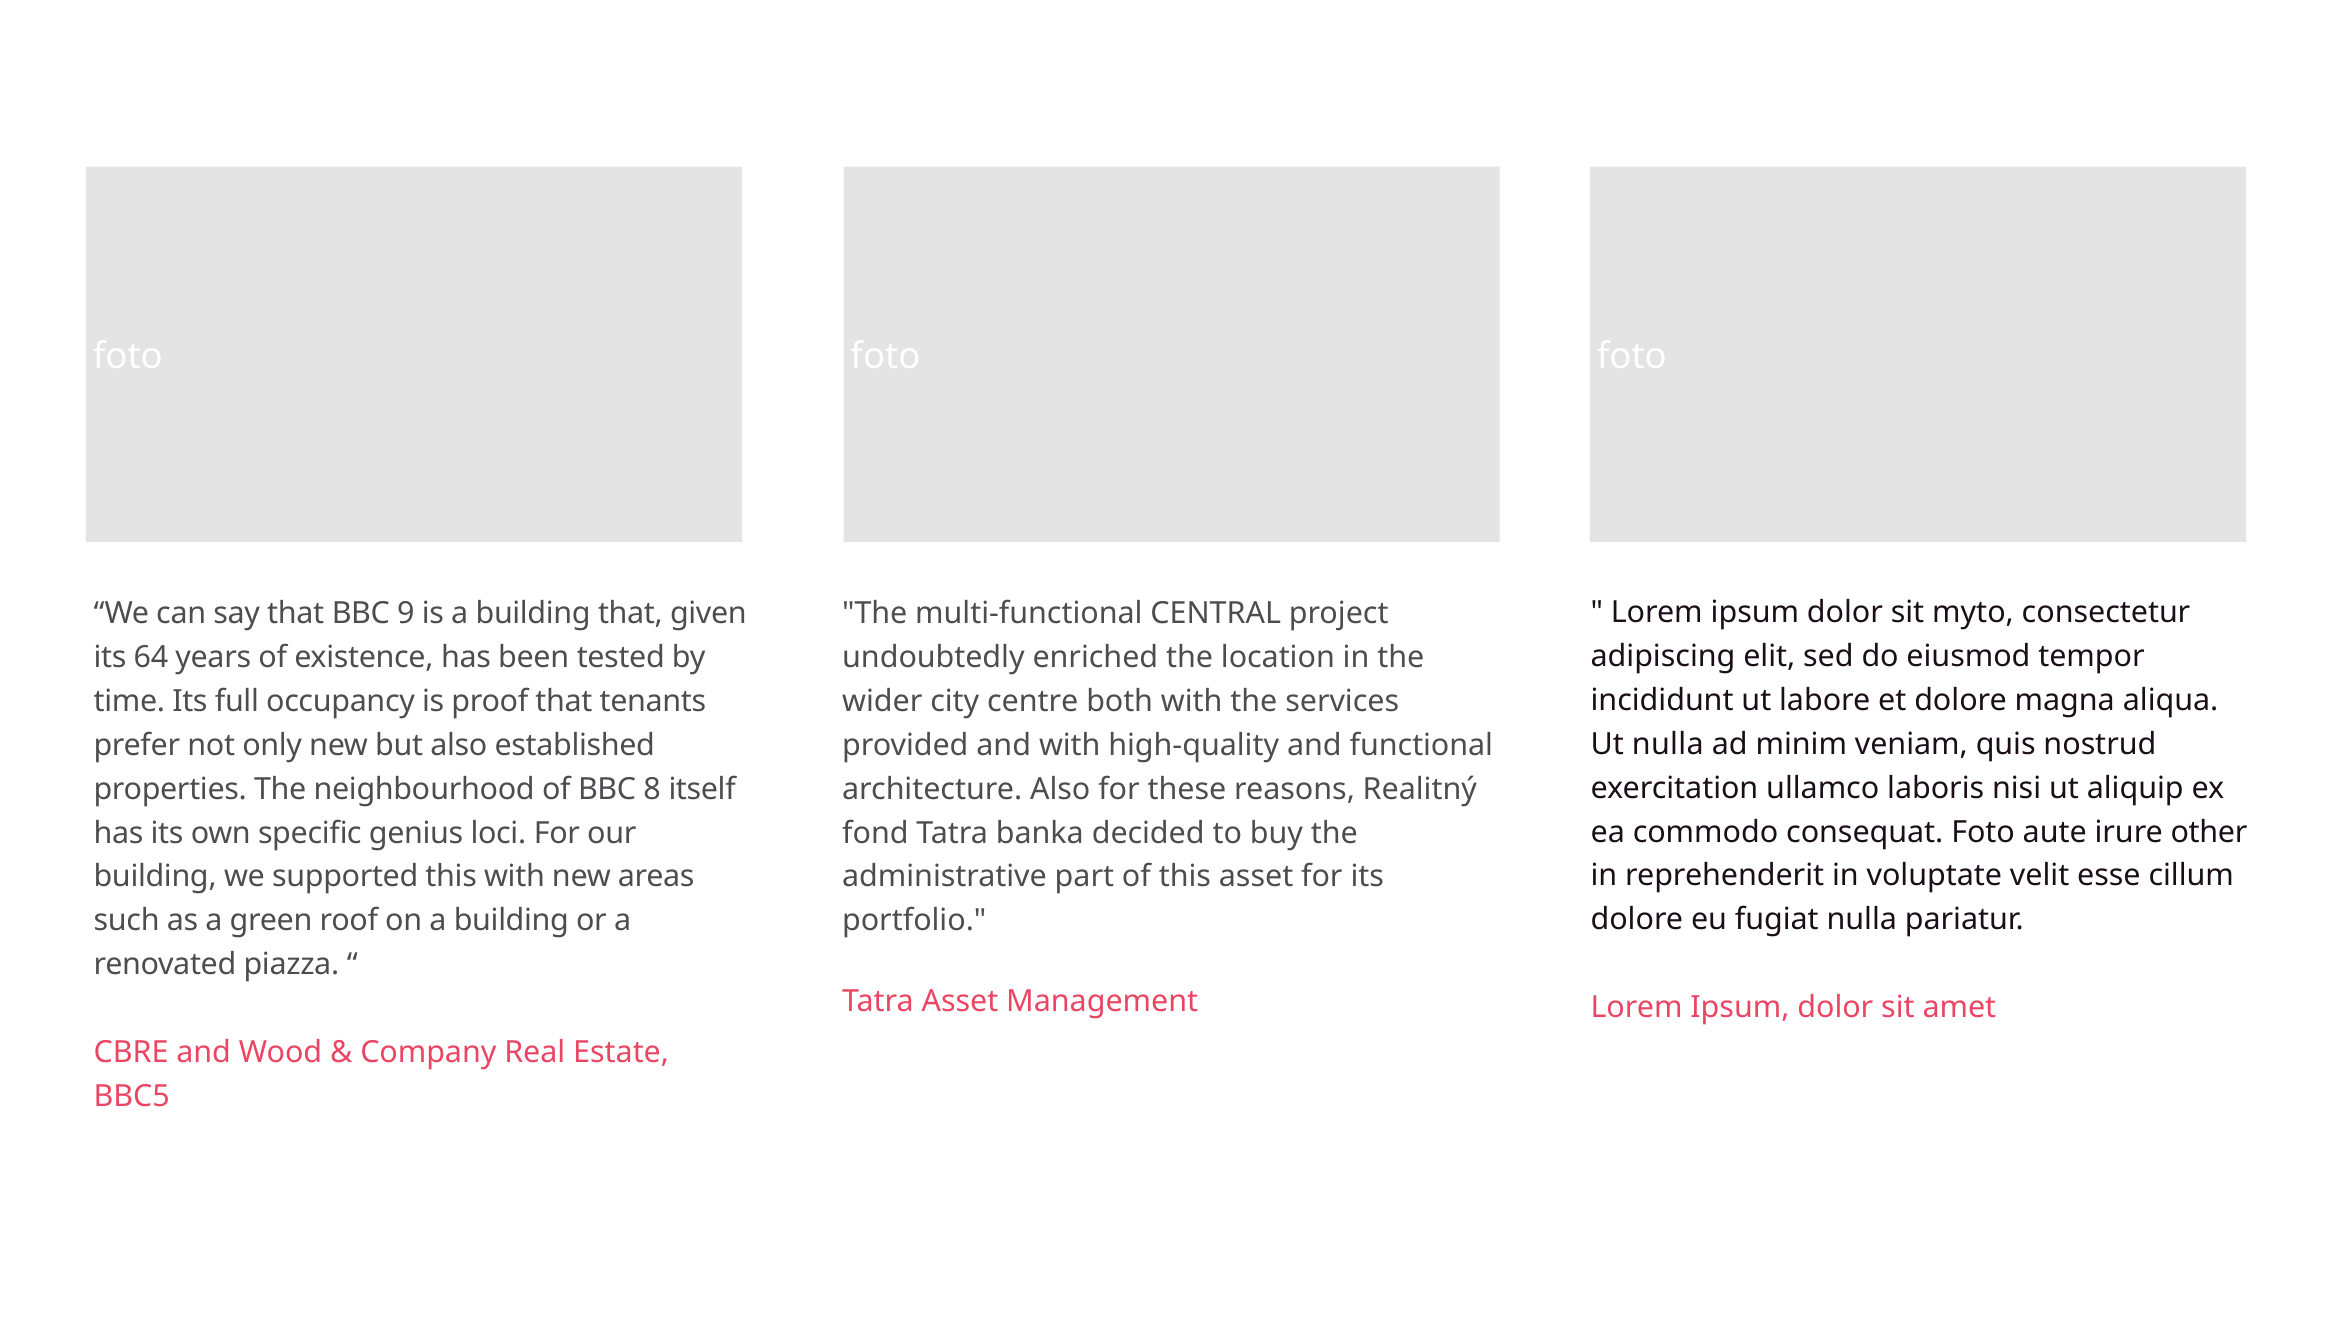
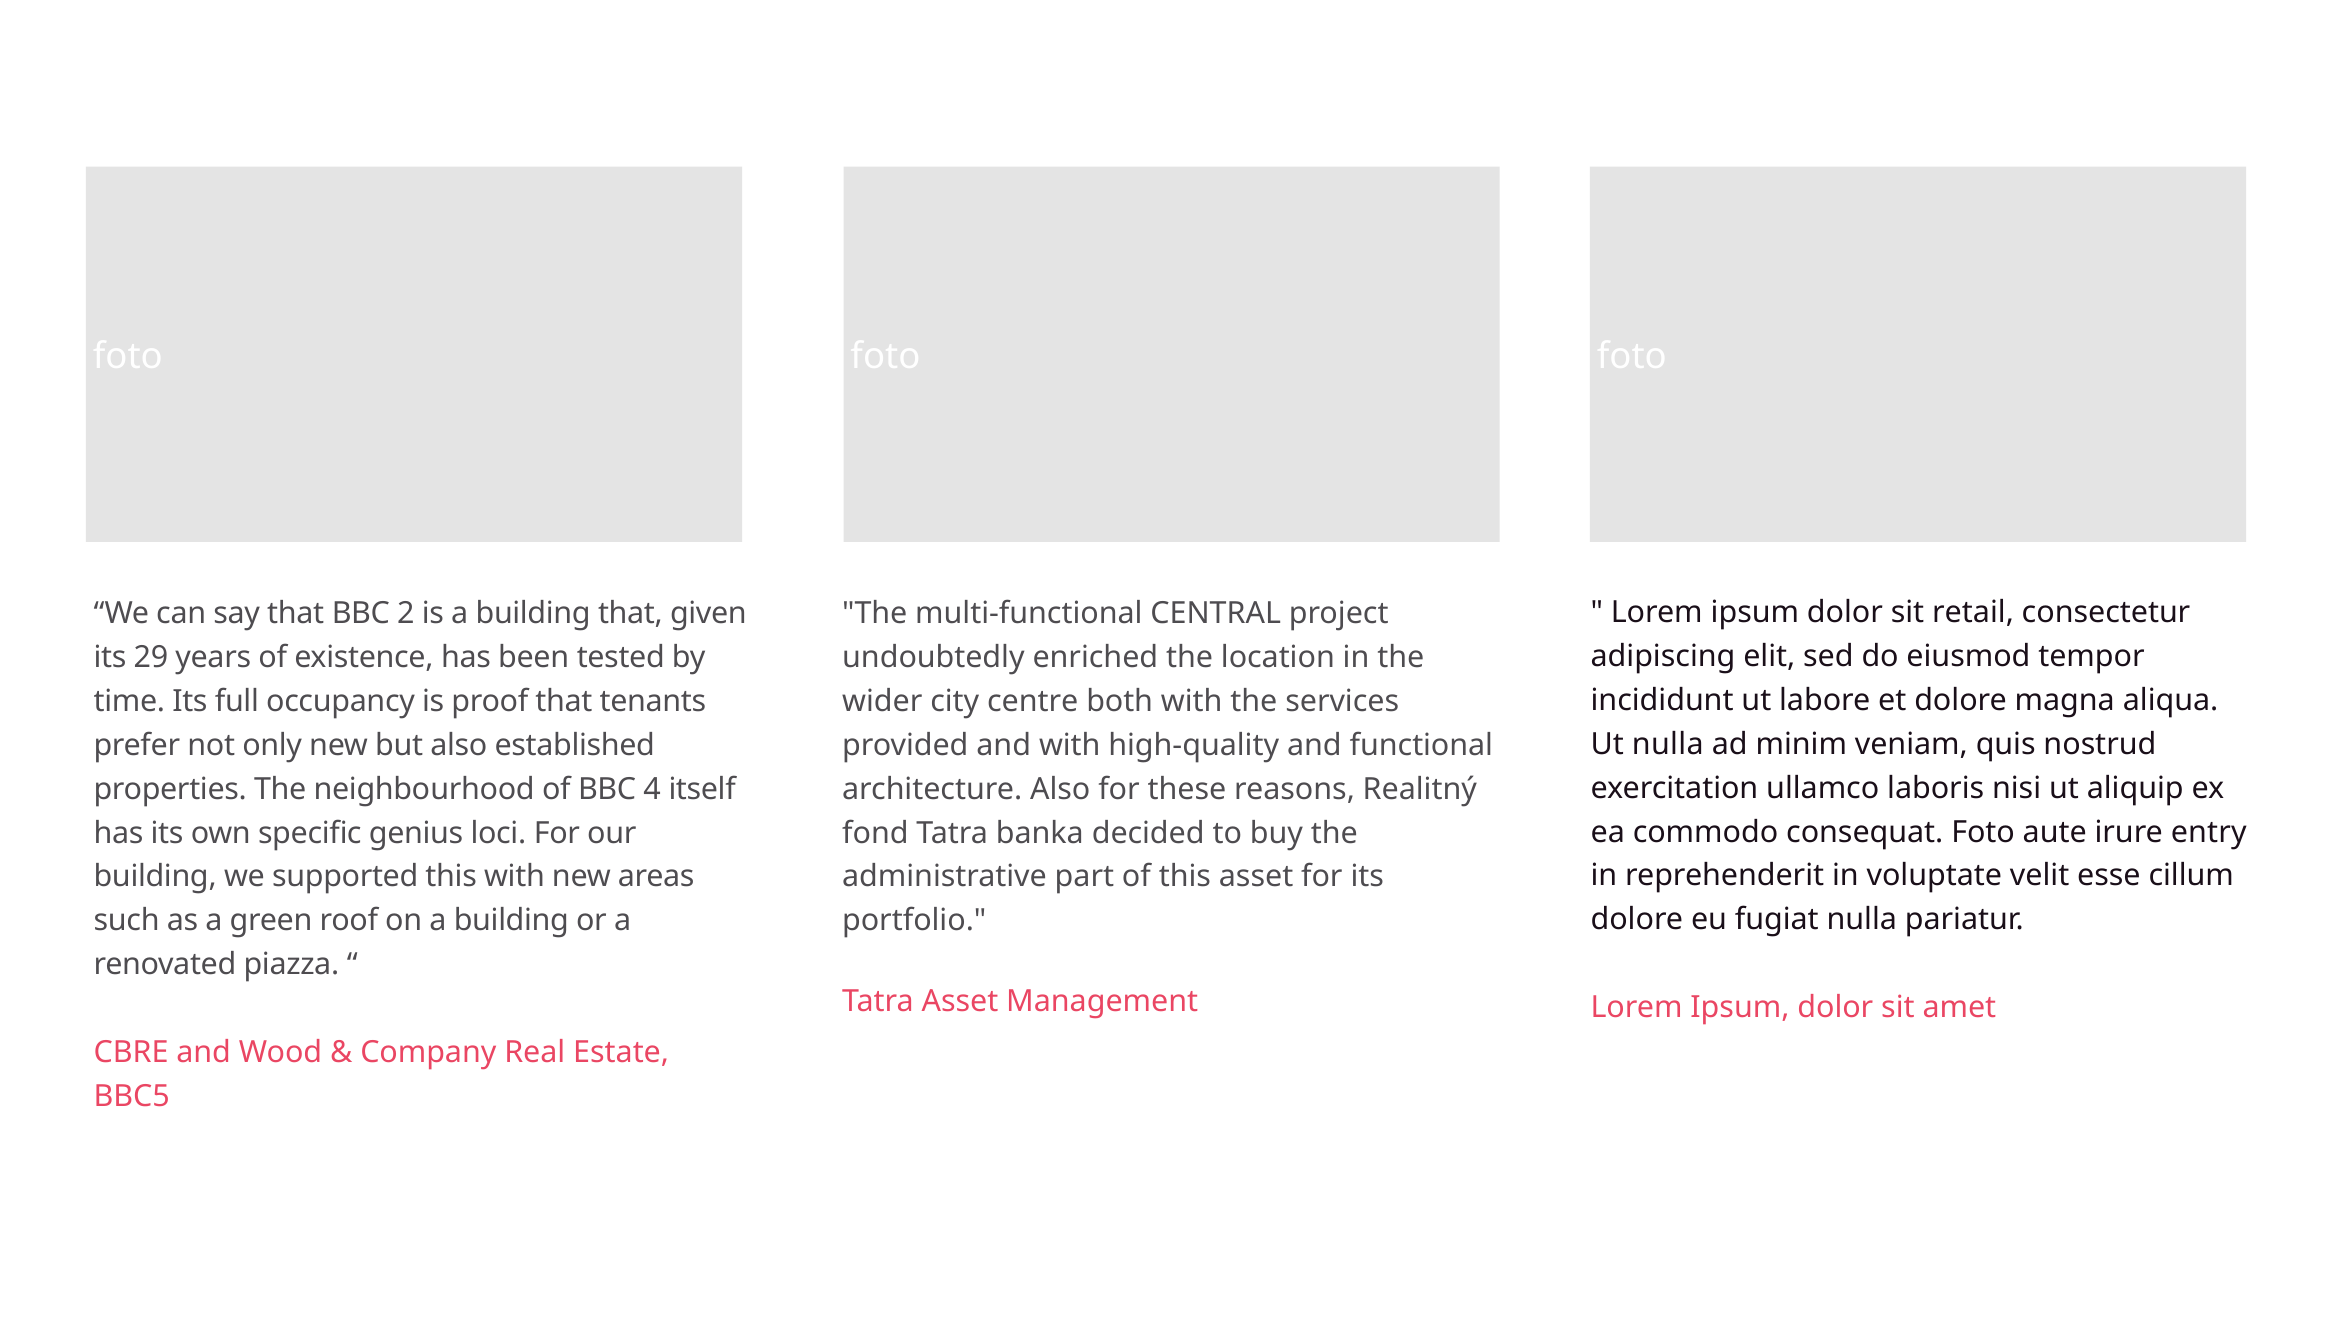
myto: myto -> retail
9: 9 -> 2
64: 64 -> 29
8: 8 -> 4
other: other -> entry
